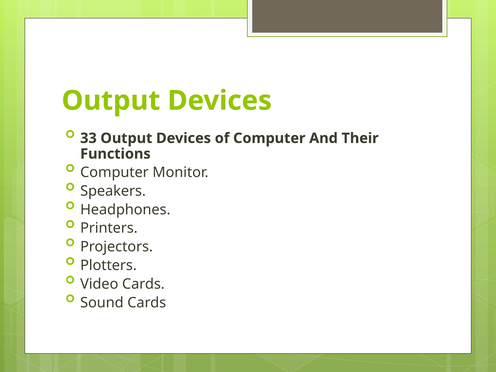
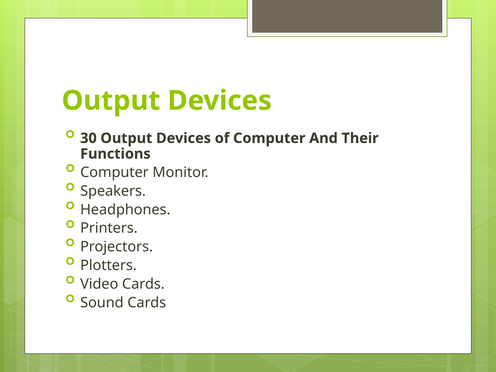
33: 33 -> 30
